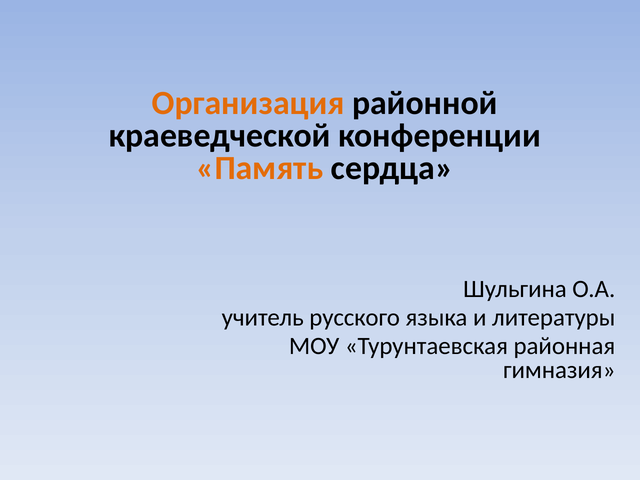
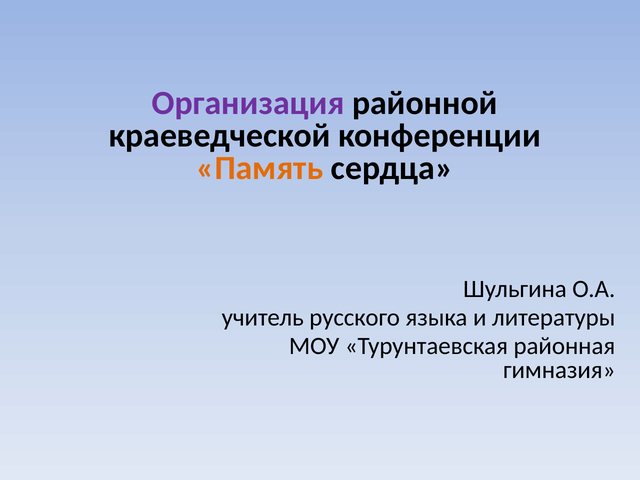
Организация colour: orange -> purple
